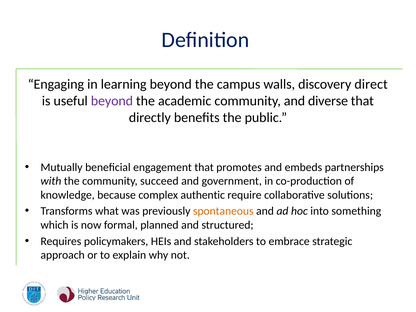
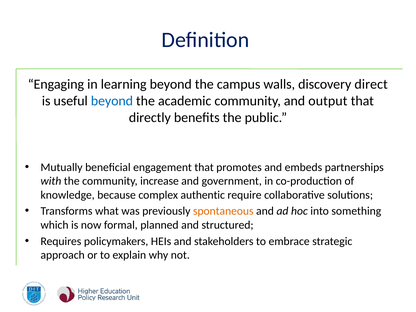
beyond at (112, 101) colour: purple -> blue
diverse: diverse -> output
succeed: succeed -> increase
